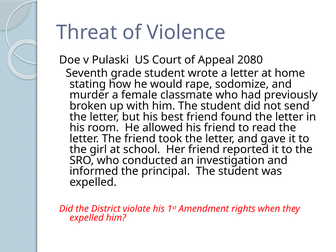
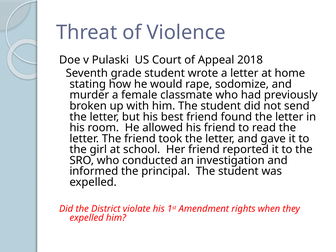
2080: 2080 -> 2018
